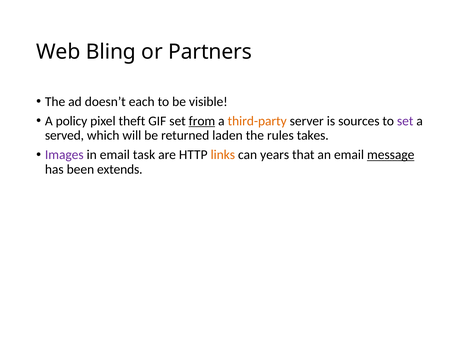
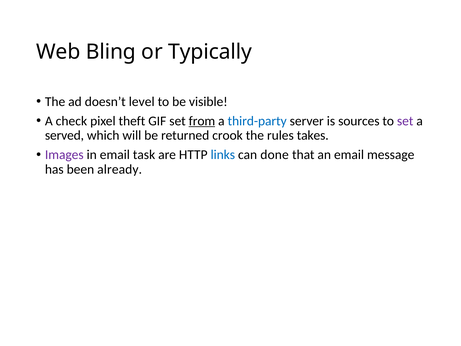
Partners: Partners -> Typically
each: each -> level
policy: policy -> check
third-party colour: orange -> blue
laden: laden -> crook
links colour: orange -> blue
years: years -> done
message underline: present -> none
extends: extends -> already
